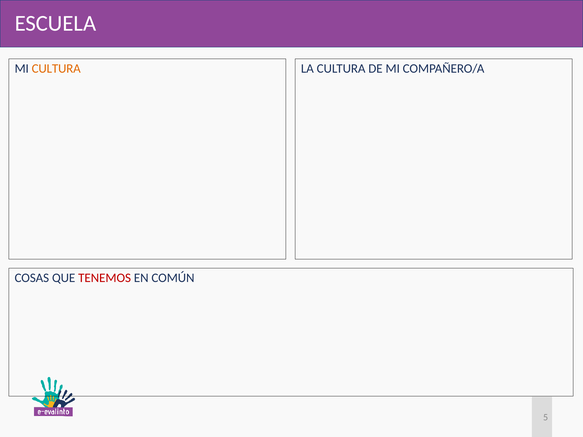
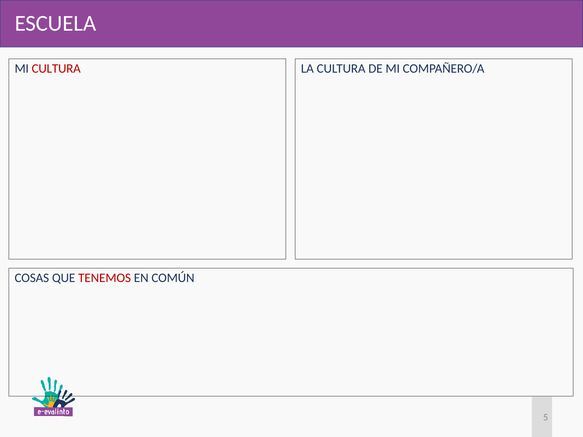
CULTURA at (56, 69) colour: orange -> red
